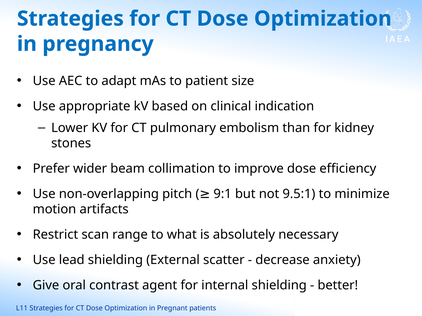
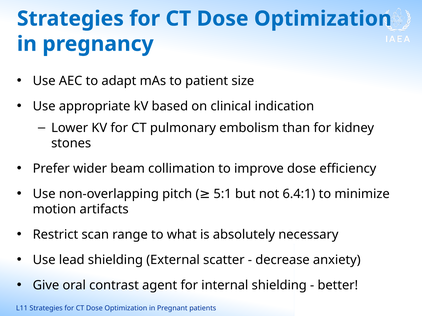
9:1: 9:1 -> 5:1
9.5:1: 9.5:1 -> 6.4:1
